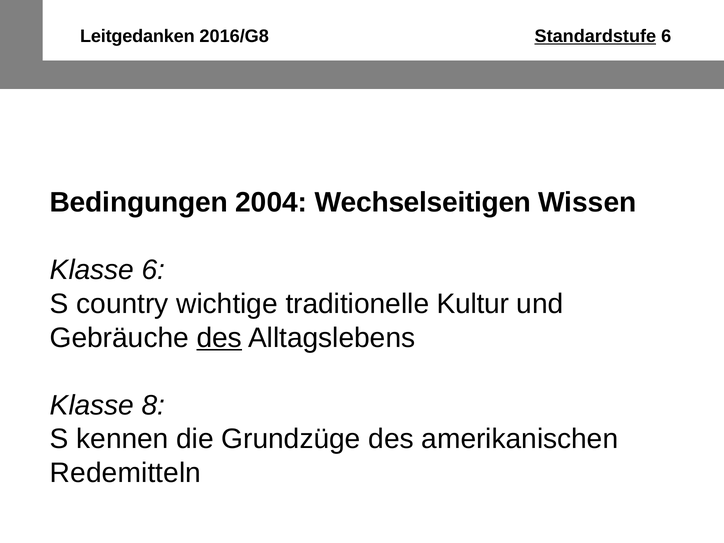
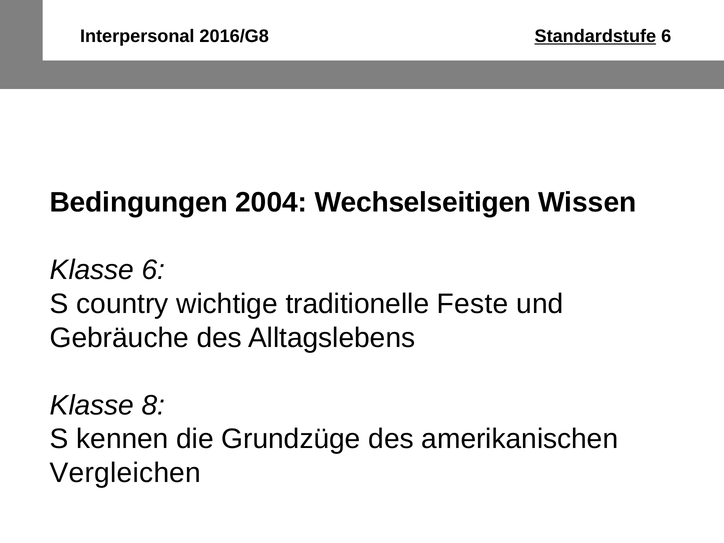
Leitgedanken: Leitgedanken -> Interpersonal
Kultur: Kultur -> Feste
des at (219, 338) underline: present -> none
Redemitteln: Redemitteln -> Vergleichen
